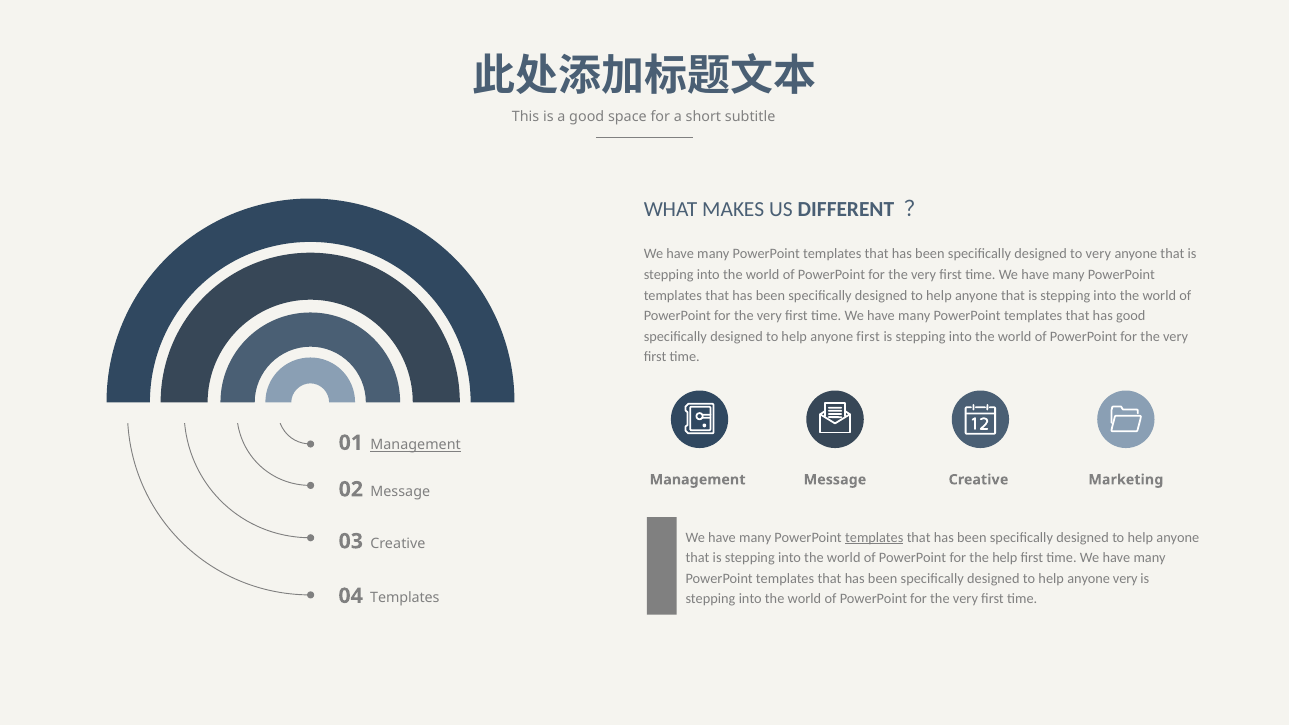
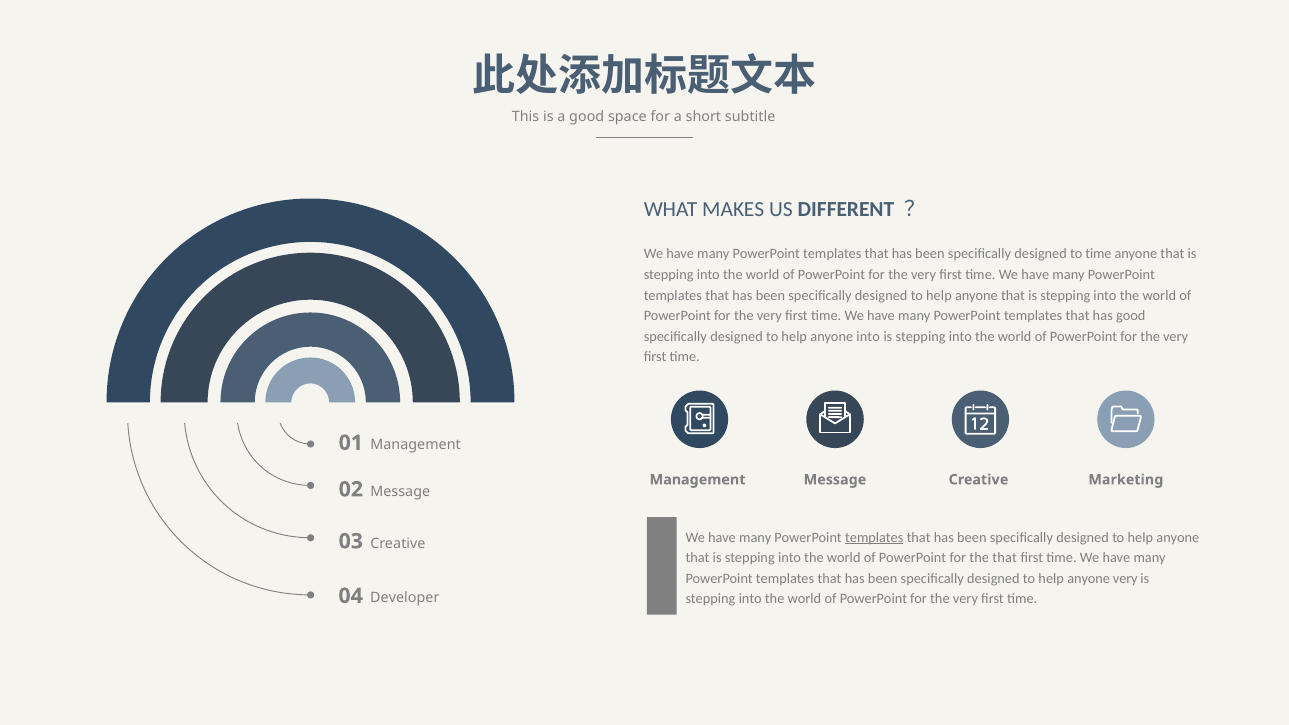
to very: very -> time
anyone first: first -> into
Management at (416, 445) underline: present -> none
the help: help -> that
04 Templates: Templates -> Developer
